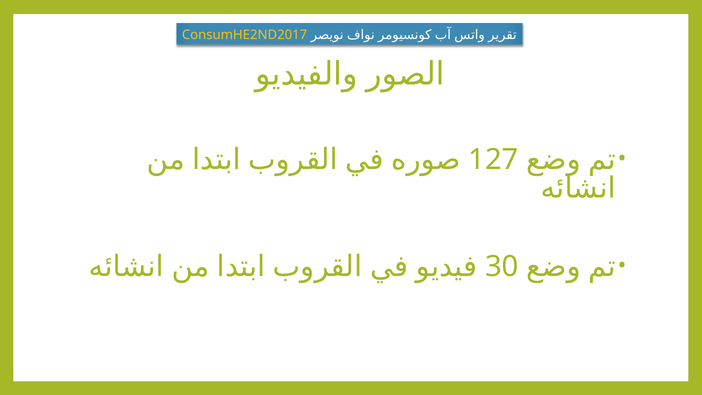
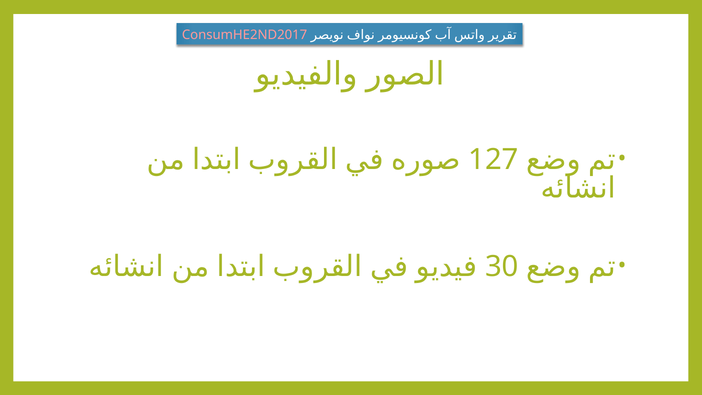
ConsumHE2ND2017 colour: yellow -> pink
